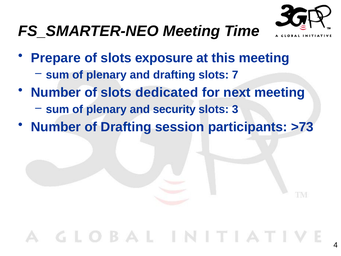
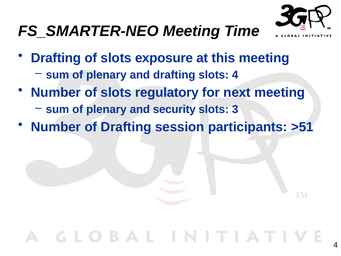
Prepare at (56, 58): Prepare -> Drafting
slots 7: 7 -> 4
dedicated: dedicated -> regulatory
>73: >73 -> >51
